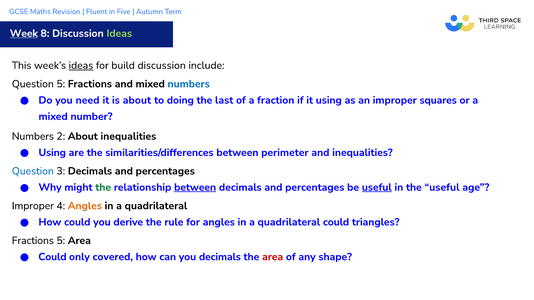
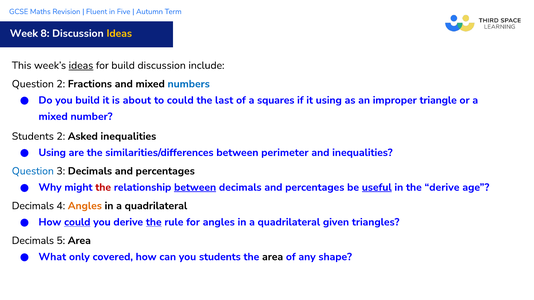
Week underline: present -> none
Ideas at (119, 33) colour: light green -> yellow
Question 5: 5 -> 2
you need: need -> build
to doing: doing -> could
fraction: fraction -> squares
squares: squares -> triangle
Numbers at (33, 136): Numbers -> Students
2 About: About -> Asked
the at (103, 188) colour: green -> red
the useful: useful -> derive
Improper at (33, 206): Improper -> Decimals
could at (77, 222) underline: none -> present
the at (154, 222) underline: none -> present
quadrilateral could: could -> given
Fractions at (33, 241): Fractions -> Decimals
Could at (52, 257): Could -> What
you decimals: decimals -> students
area at (273, 257) colour: red -> black
